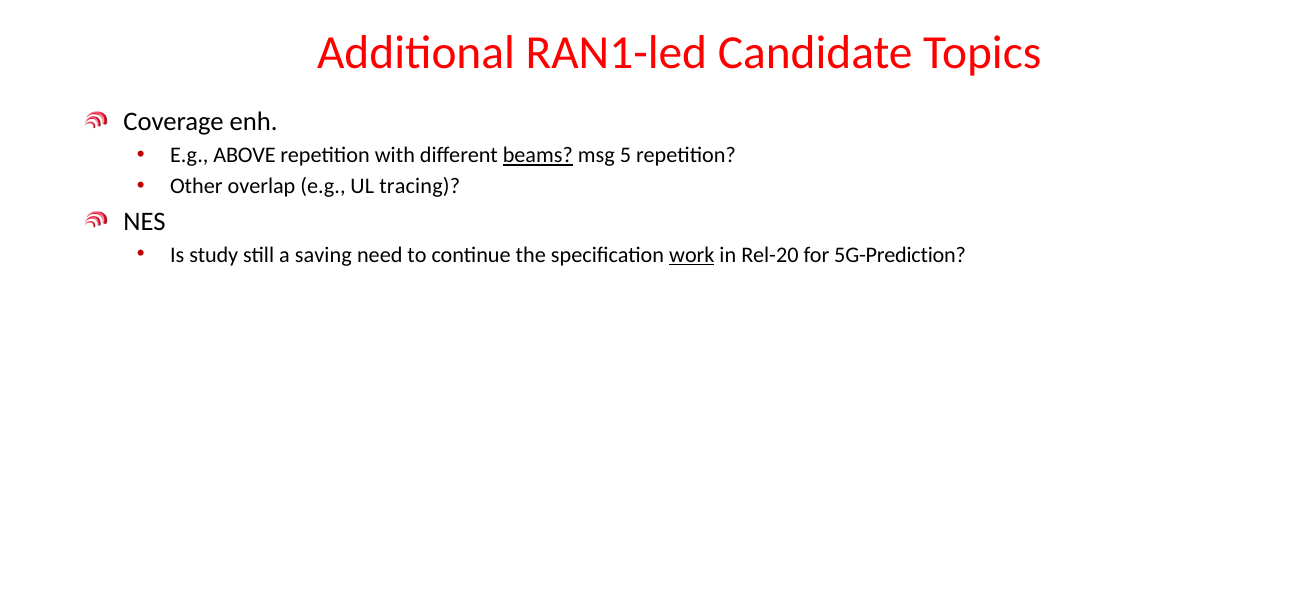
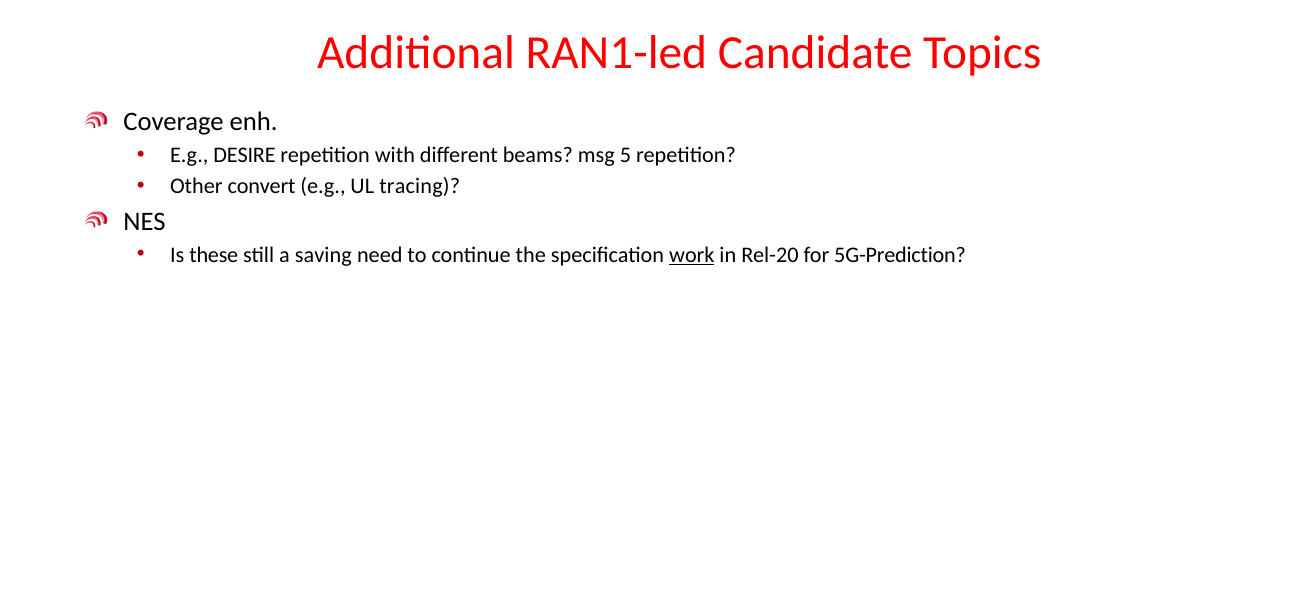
ABOVE: ABOVE -> DESIRE
beams underline: present -> none
overlap: overlap -> convert
study: study -> these
